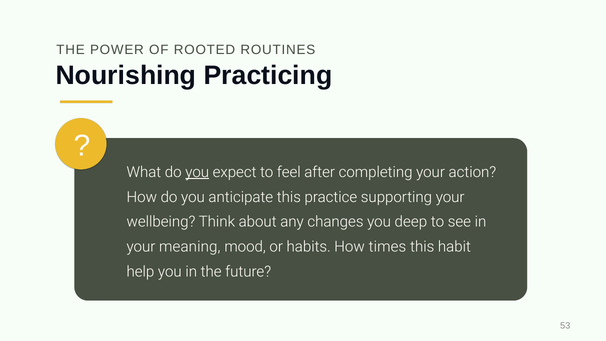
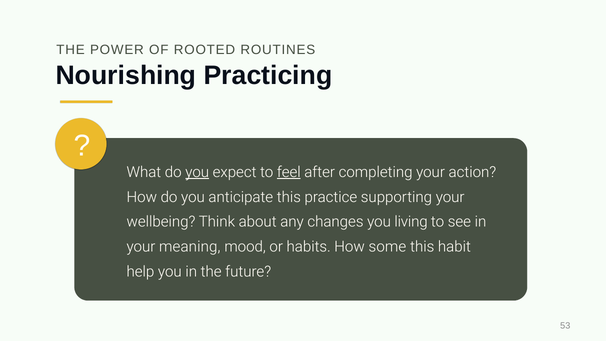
feel underline: none -> present
deep: deep -> living
times: times -> some
